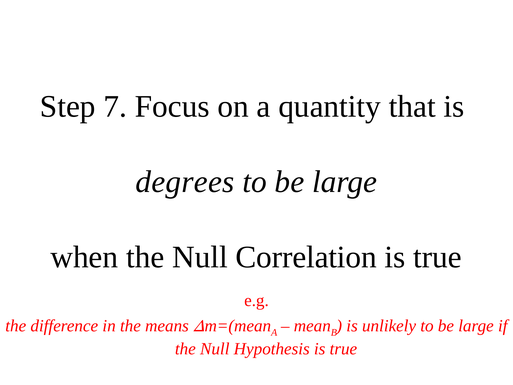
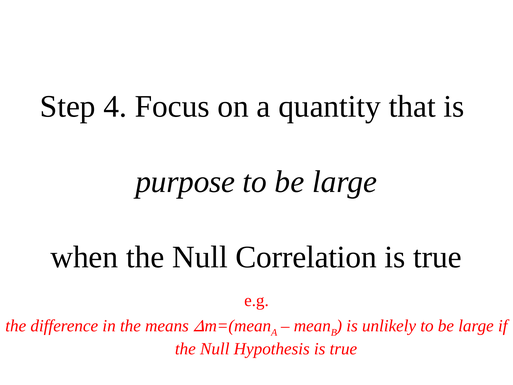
7: 7 -> 4
degrees: degrees -> purpose
